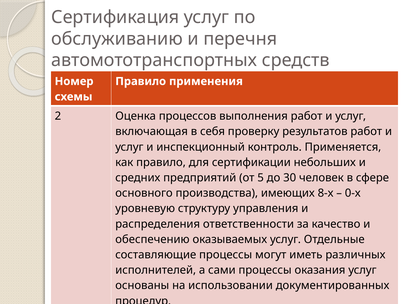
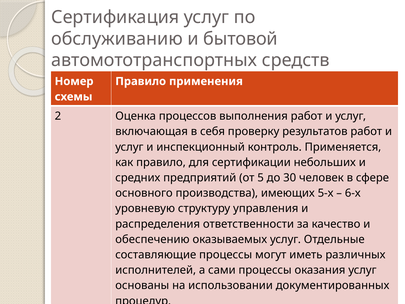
перечня: перечня -> бытовой
8-х: 8-х -> 5-х
0-х: 0-х -> 6-х
